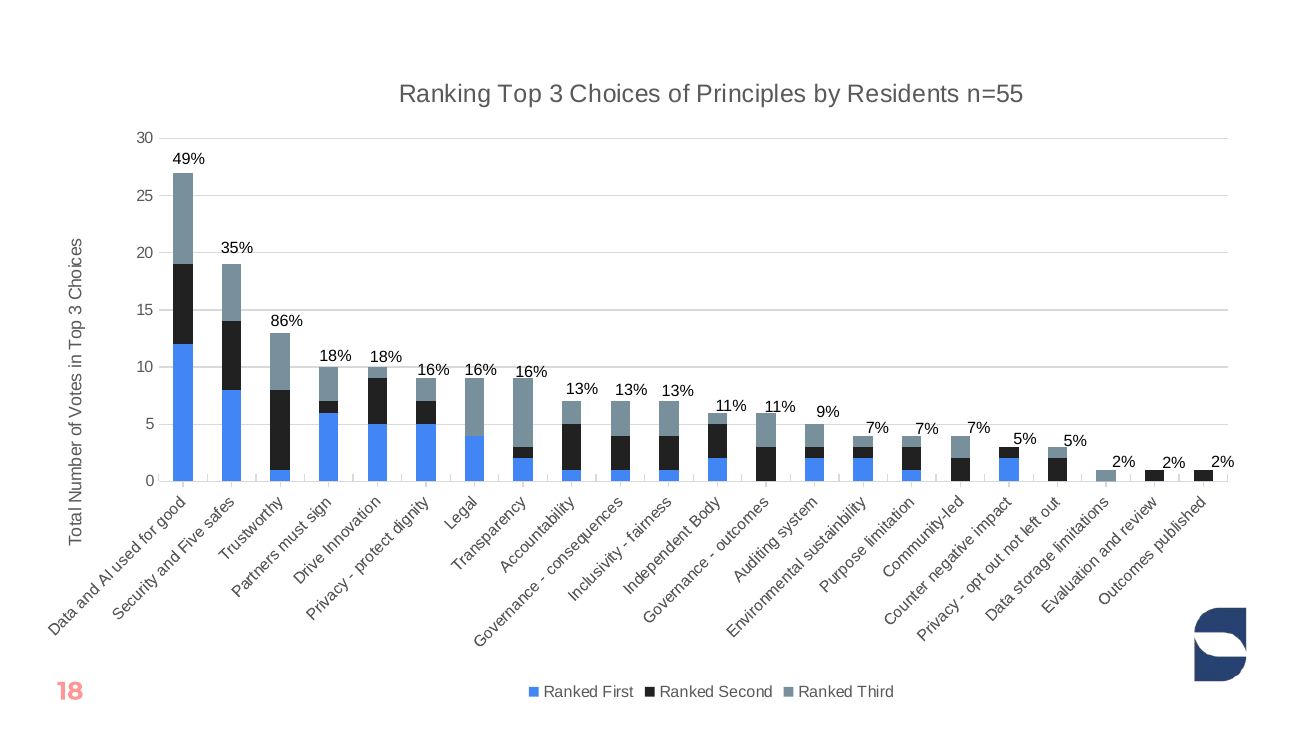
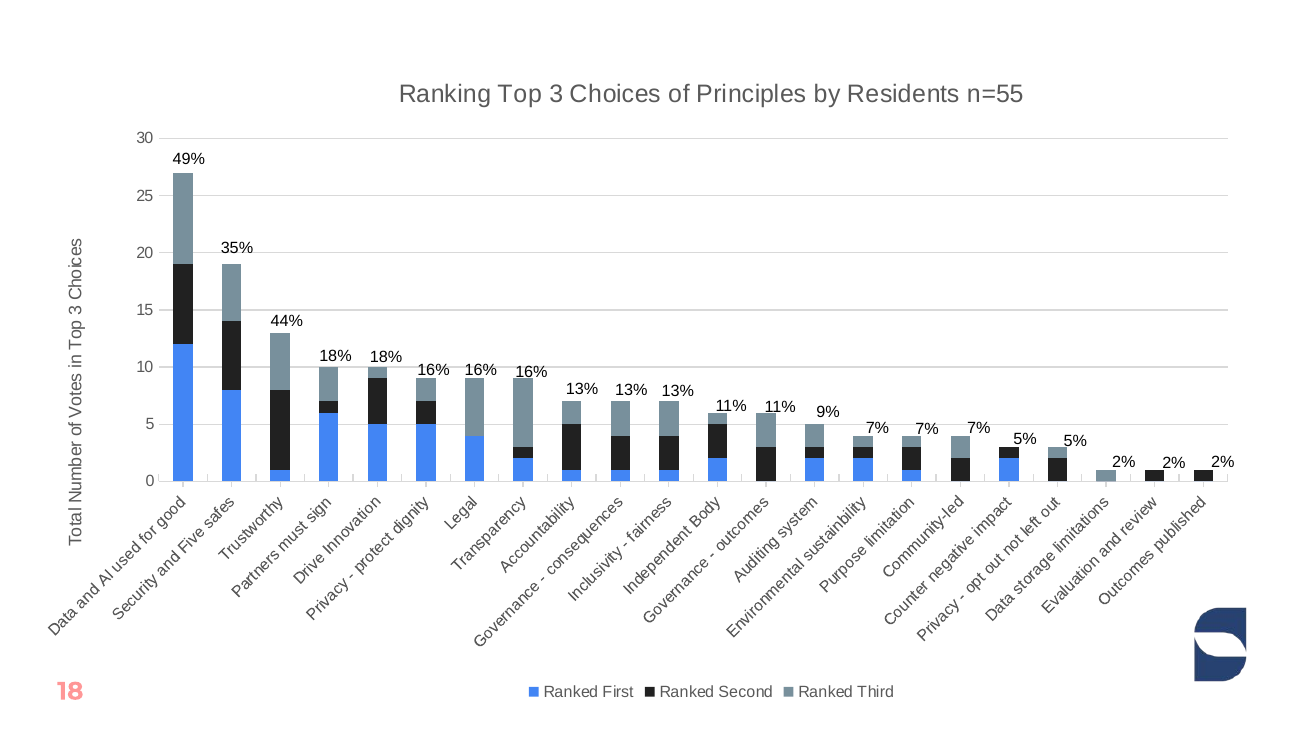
86%: 86% -> 44%
